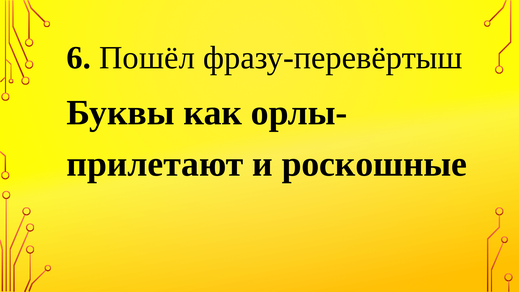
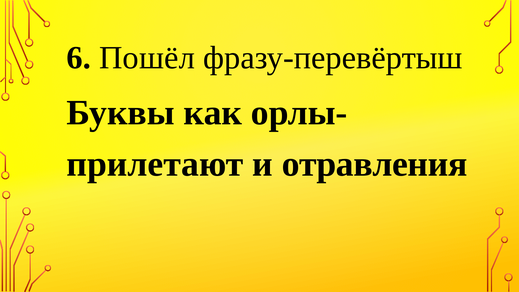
роскошные: роскошные -> отравления
